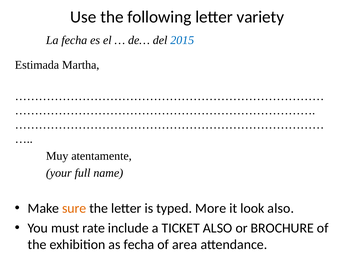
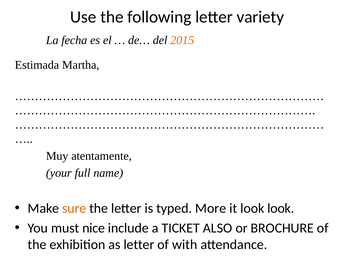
2015 colour: blue -> orange
look also: also -> look
rate: rate -> nice
as fecha: fecha -> letter
area: area -> with
